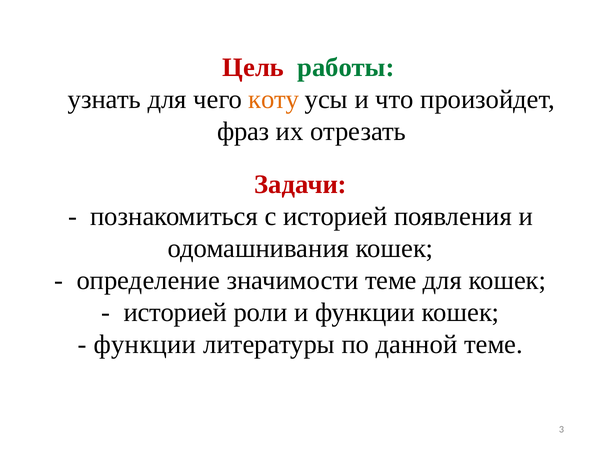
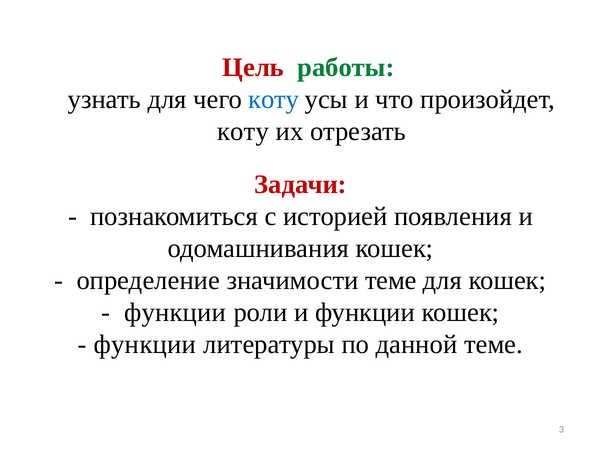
коту at (274, 99) colour: orange -> blue
фраз at (243, 131): фраз -> коту
историей at (175, 312): историей -> функции
